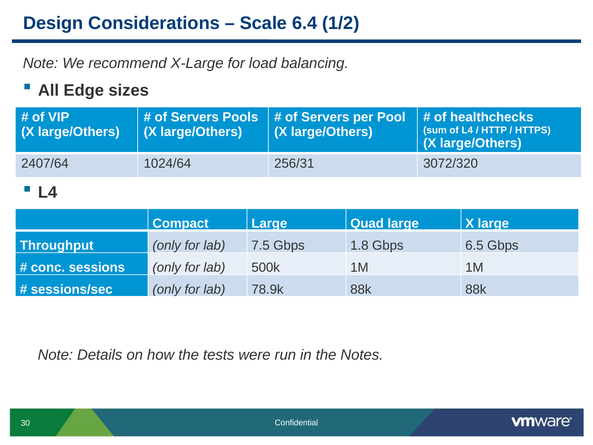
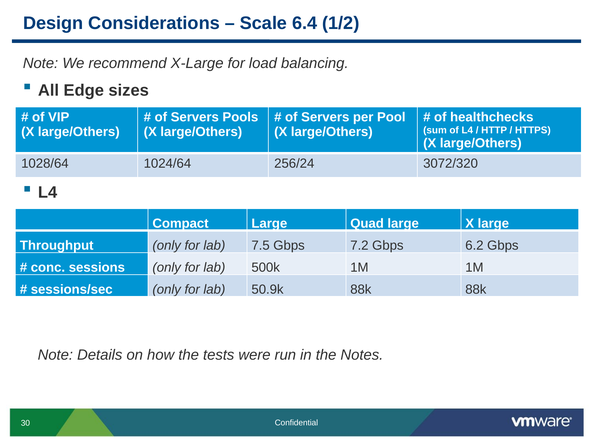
2407/64: 2407/64 -> 1028/64
256/31: 256/31 -> 256/24
1.8: 1.8 -> 7.2
6.5: 6.5 -> 6.2
78.9k: 78.9k -> 50.9k
